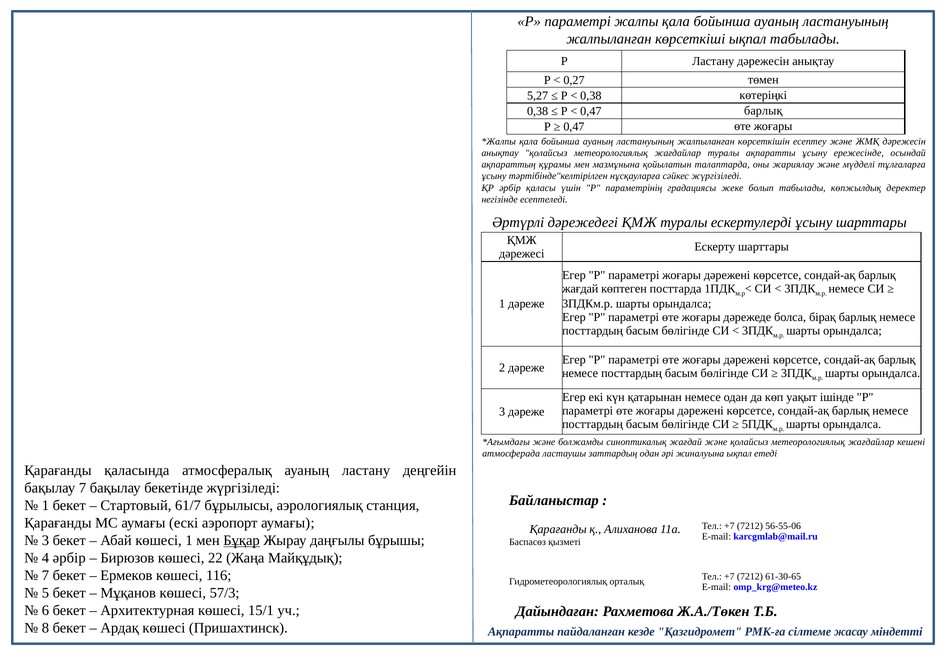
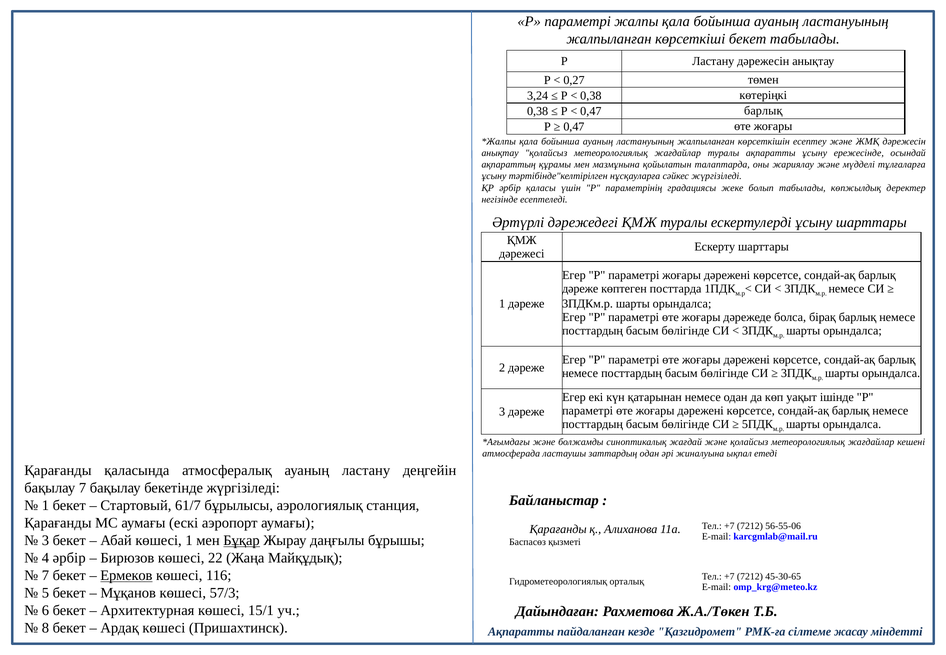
көрсеткіші ықпал: ықпал -> бекет
5,27: 5,27 -> 3,24
жағдай at (580, 289): жағдай -> дәреже
Ермеков underline: none -> present
61-30-65: 61-30-65 -> 45-30-65
